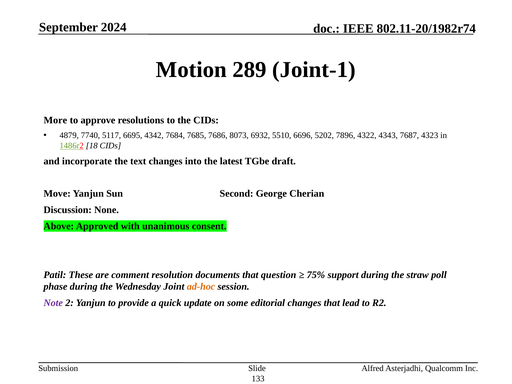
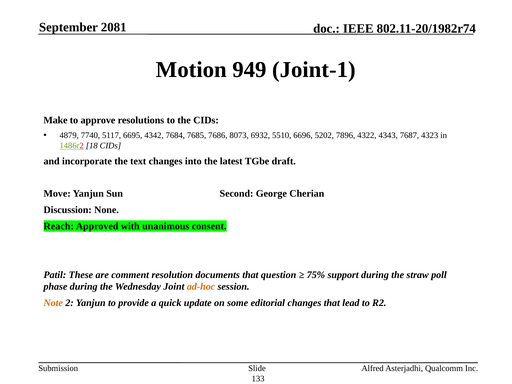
2024: 2024 -> 2081
289: 289 -> 949
More: More -> Make
Above: Above -> Reach
Note colour: purple -> orange
